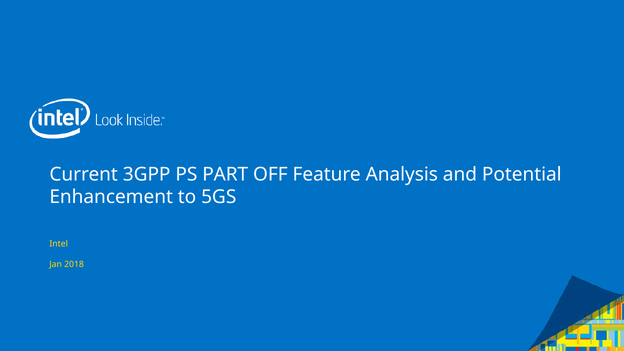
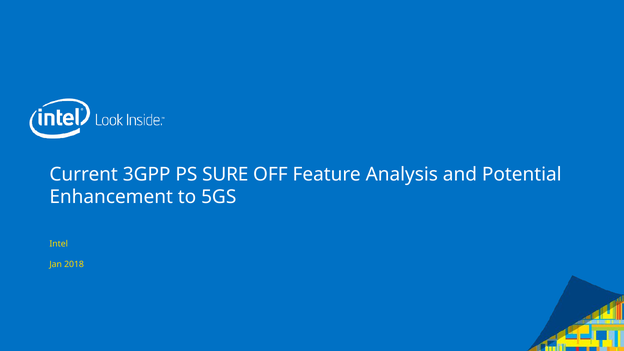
PART: PART -> SURE
